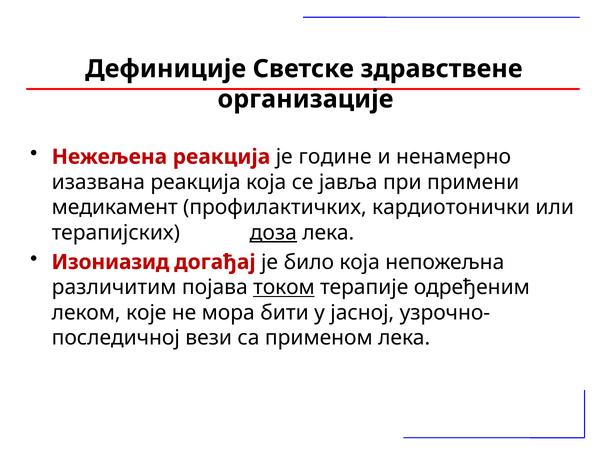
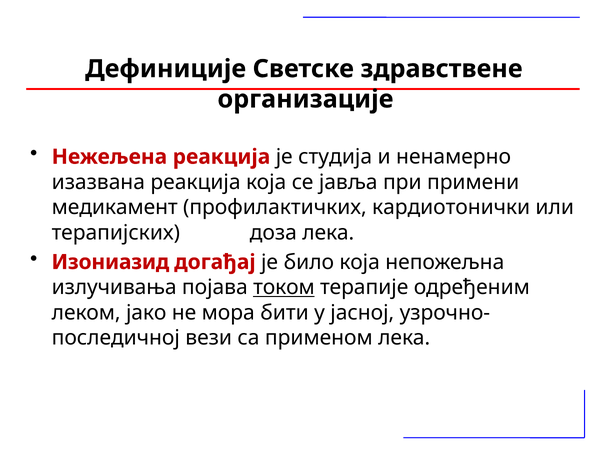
године: године -> студија
доза underline: present -> none
различитим: различитим -> излучивања
које: које -> јако
